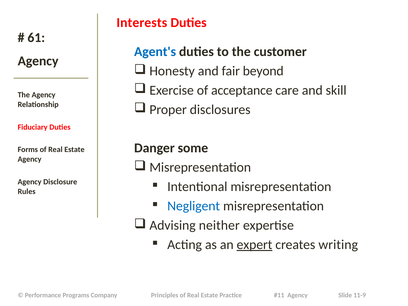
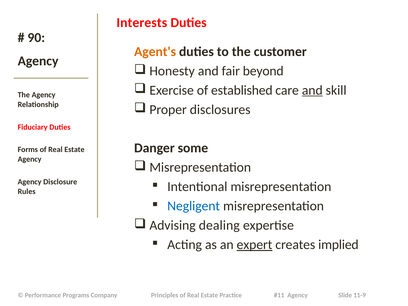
61: 61 -> 90
Agent's colour: blue -> orange
acceptance: acceptance -> established
and at (312, 90) underline: none -> present
neither: neither -> dealing
writing: writing -> implied
